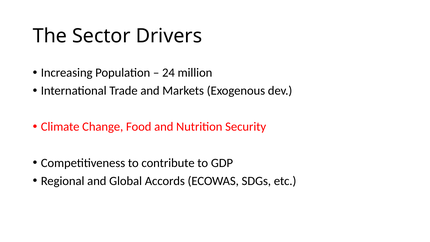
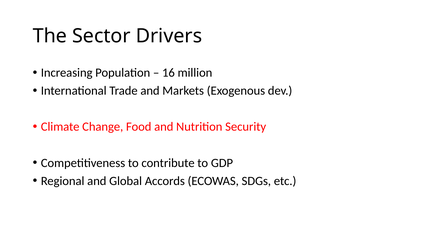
24: 24 -> 16
